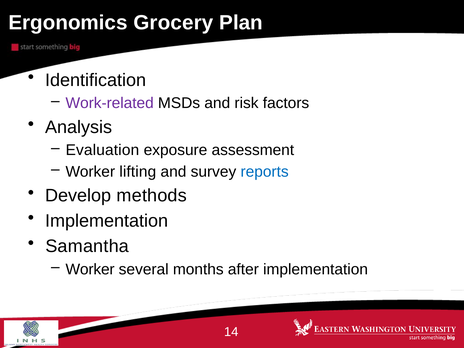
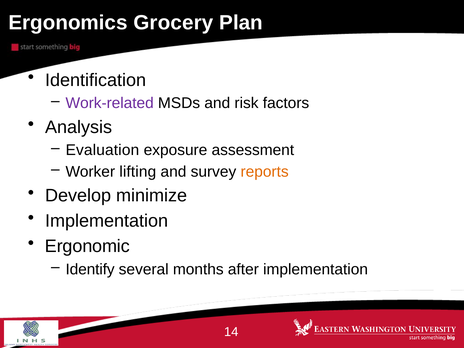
reports colour: blue -> orange
methods: methods -> minimize
Samantha: Samantha -> Ergonomic
Worker at (90, 269): Worker -> Identify
